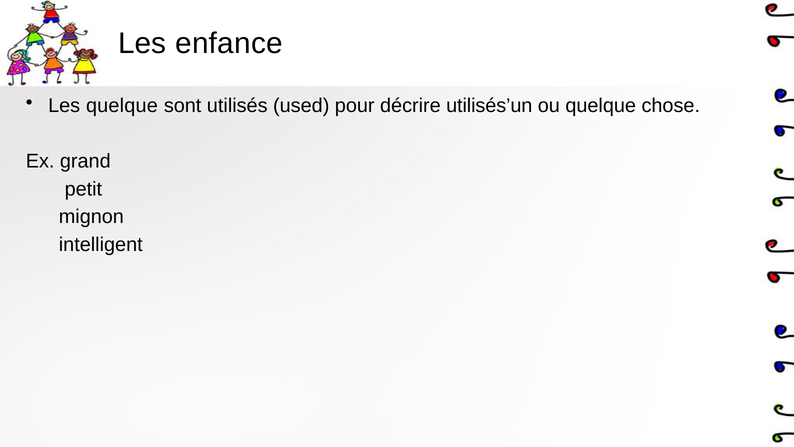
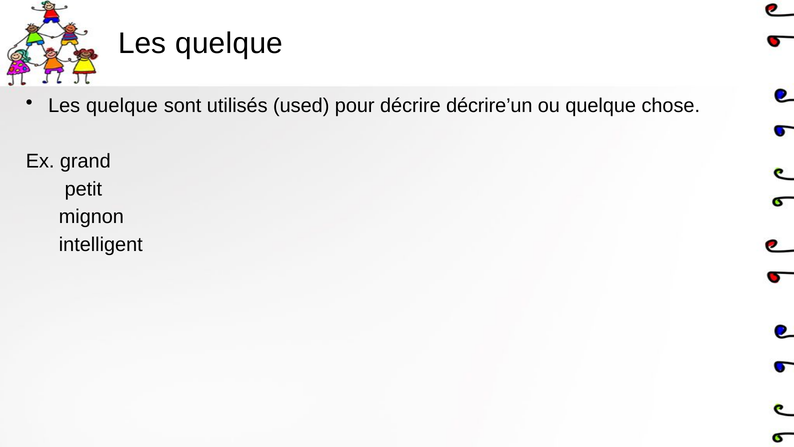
enfance at (229, 43): enfance -> quelque
utilisés’un: utilisés’un -> décrire’un
